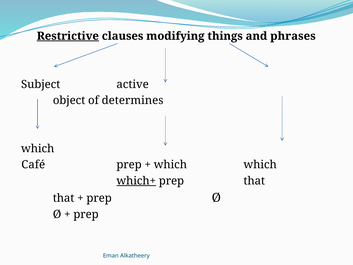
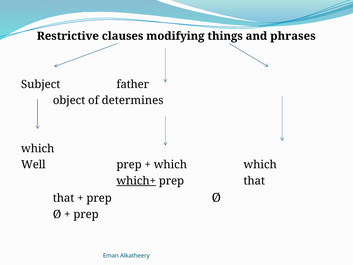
Restrictive underline: present -> none
active: active -> father
Café: Café -> Well
